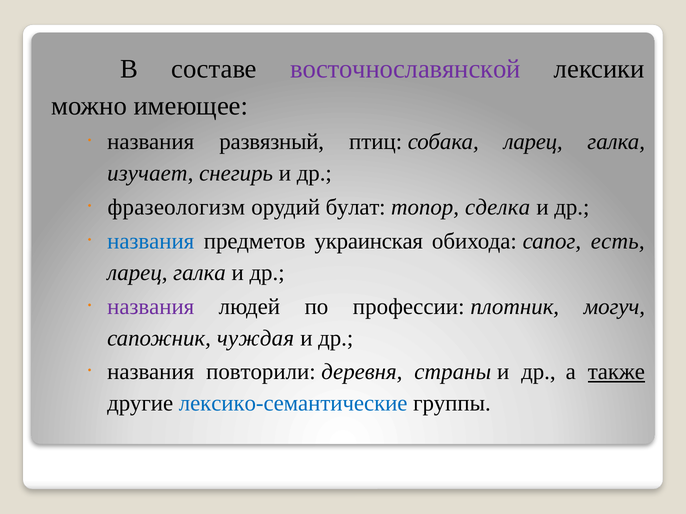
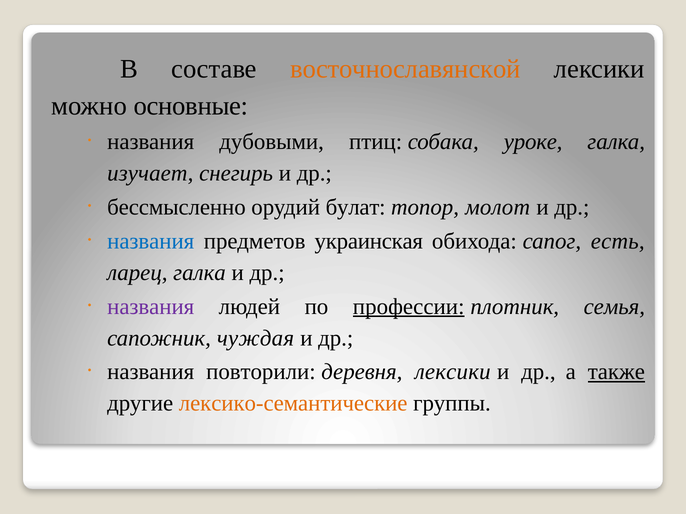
восточнославянской colour: purple -> orange
имеющее: имеющее -> основные
развязный: развязный -> дубовыми
собака ларец: ларец -> уроке
фразеологизм: фразеологизм -> бессмысленно
сделка: сделка -> молот
профессии underline: none -> present
могуч: могуч -> семья
деревня страны: страны -> лексики
лексико-семантические colour: blue -> orange
